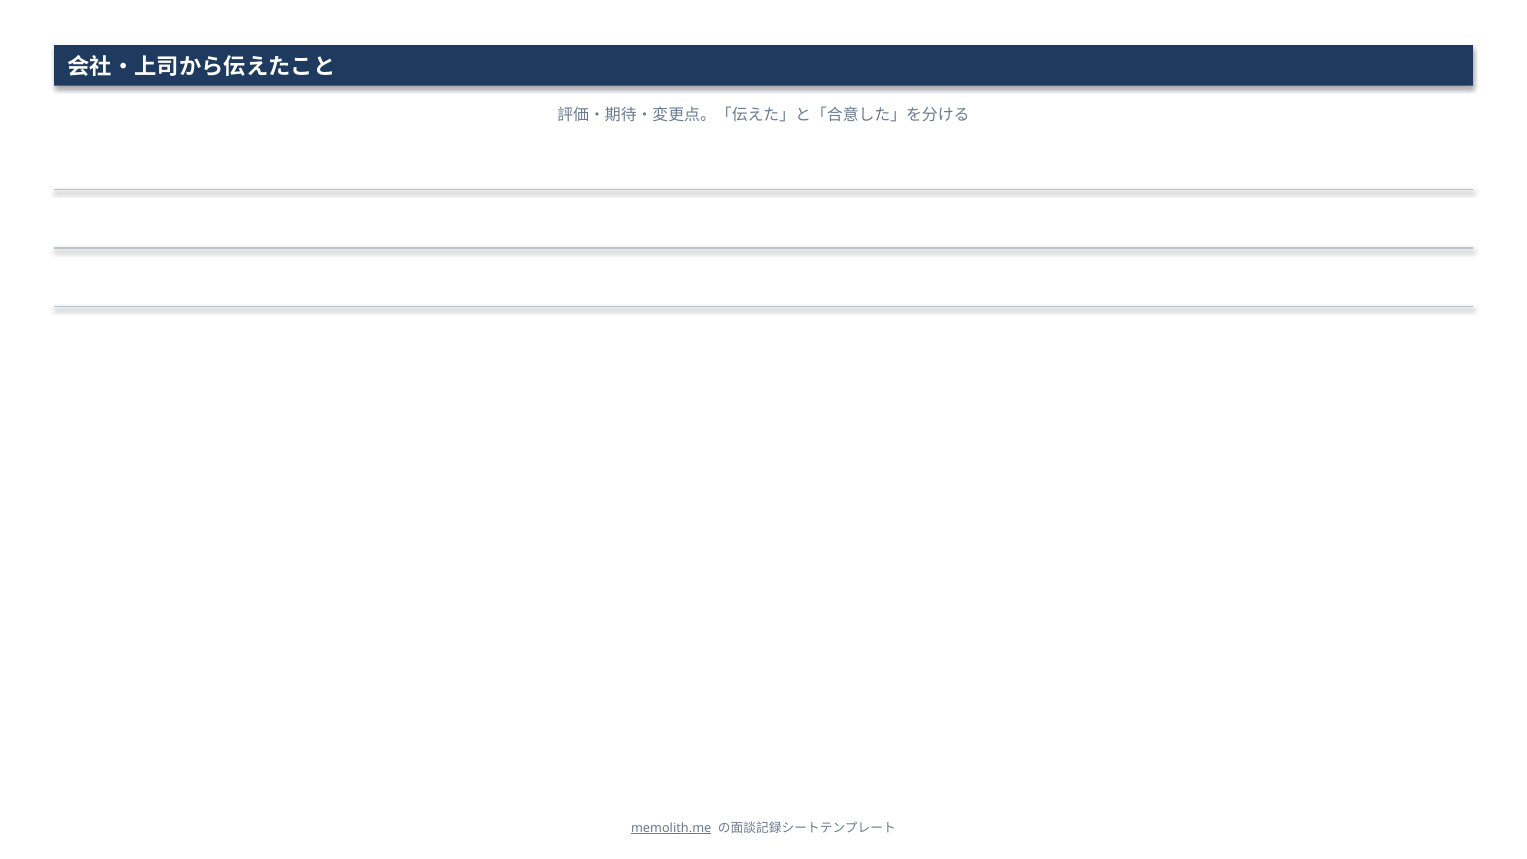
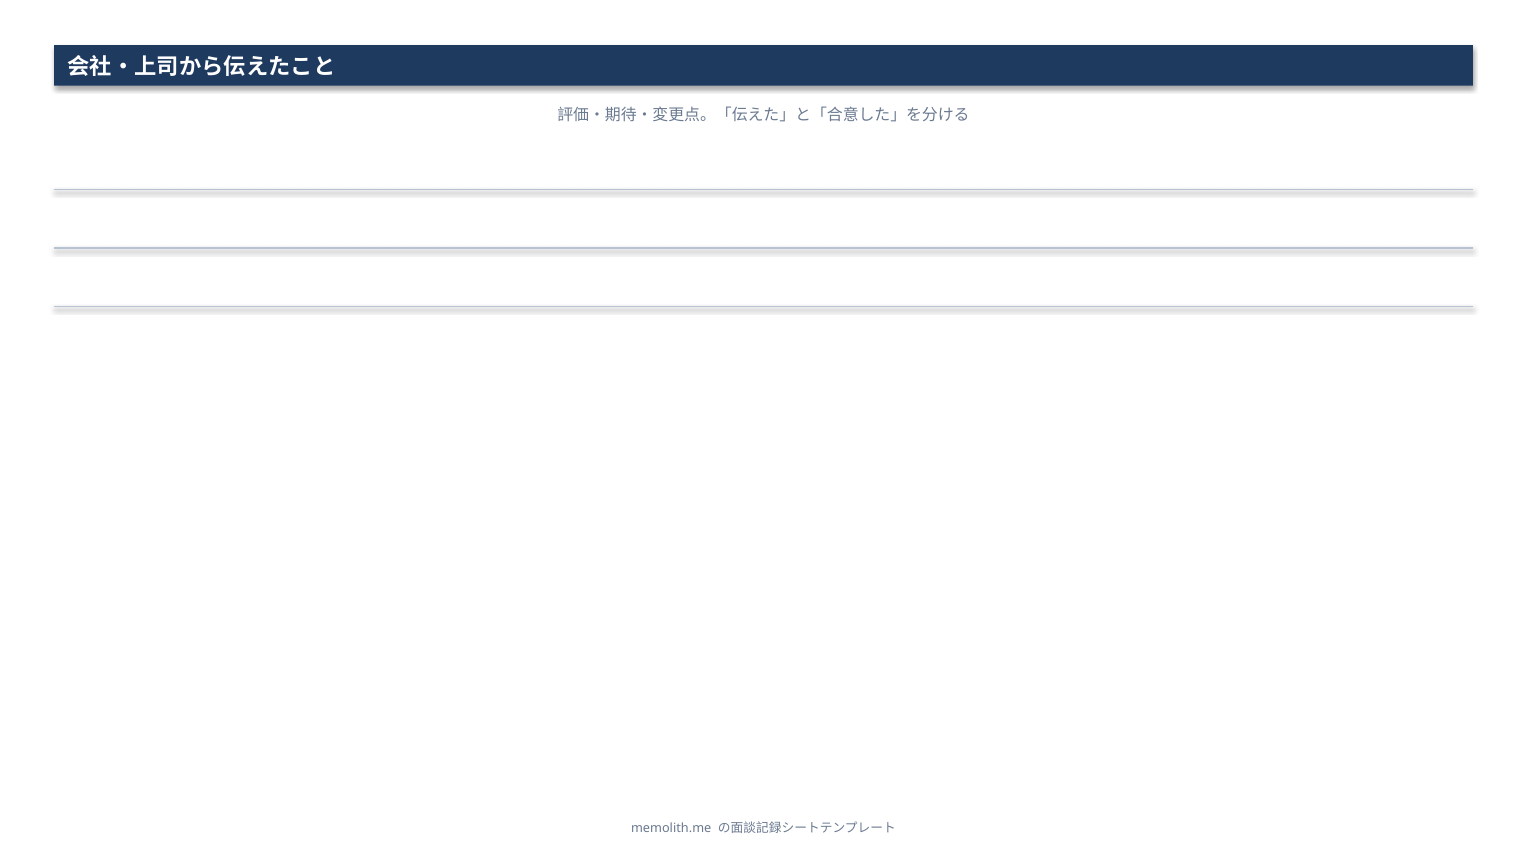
memolith.me underline: present -> none
